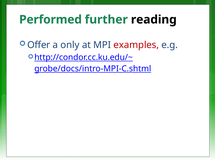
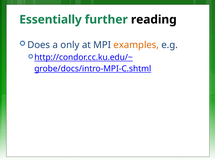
Performed: Performed -> Essentially
Offer: Offer -> Does
examples colour: red -> orange
